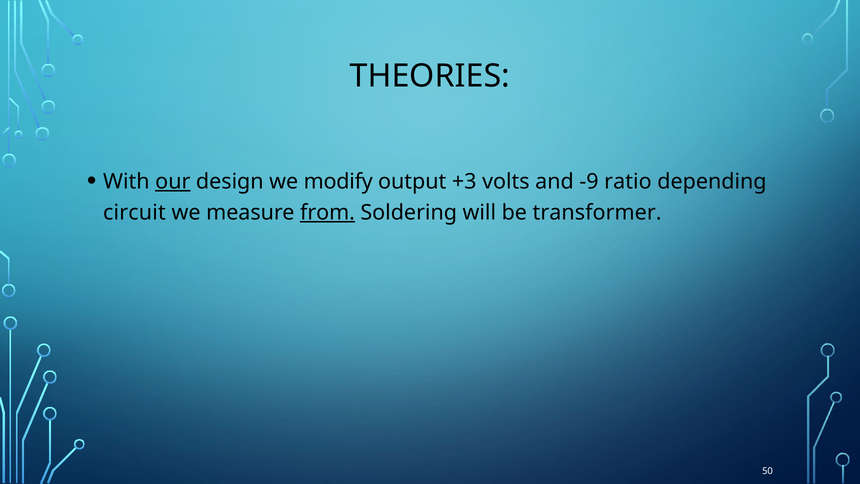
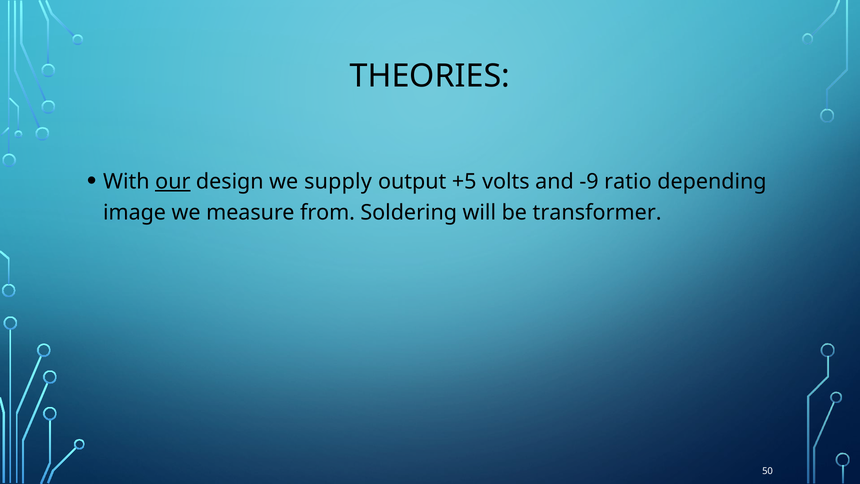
modify: modify -> supply
+3: +3 -> +5
circuit: circuit -> image
from underline: present -> none
